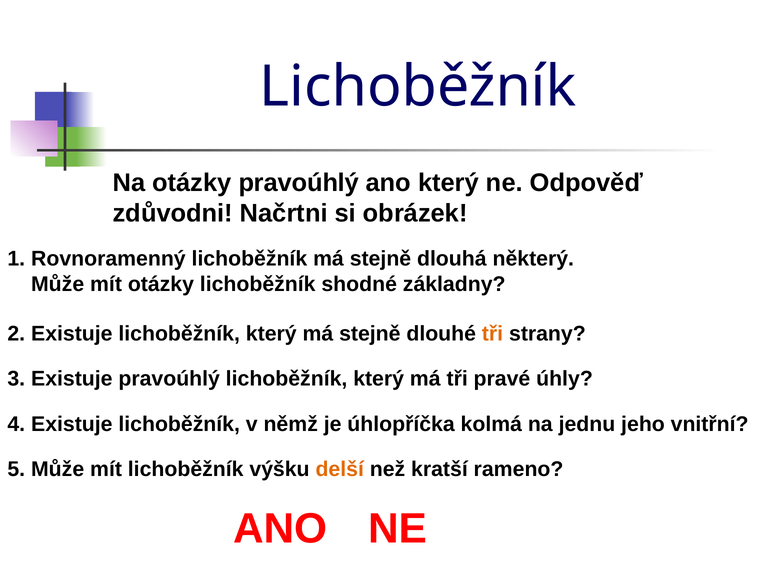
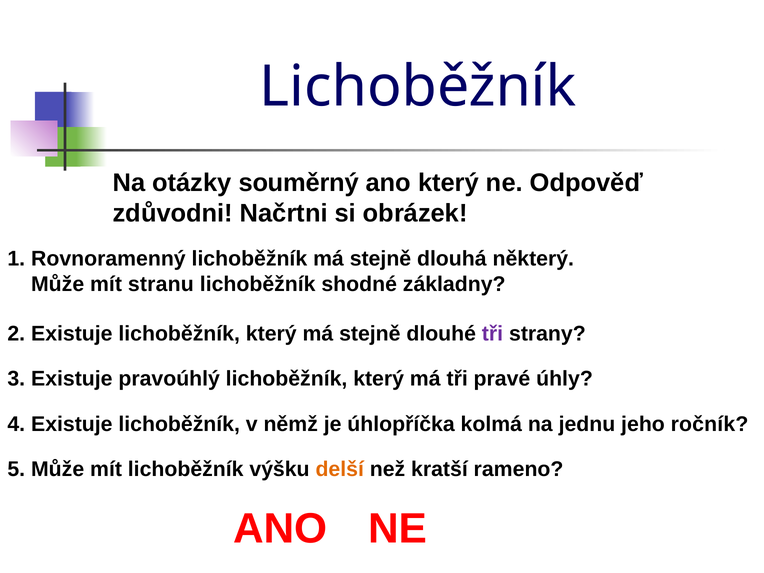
otázky pravoúhlý: pravoúhlý -> souměrný
mít otázky: otázky -> stranu
tři at (492, 334) colour: orange -> purple
vnitřní: vnitřní -> ročník
